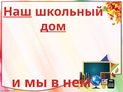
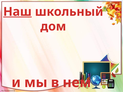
дом underline: present -> none
